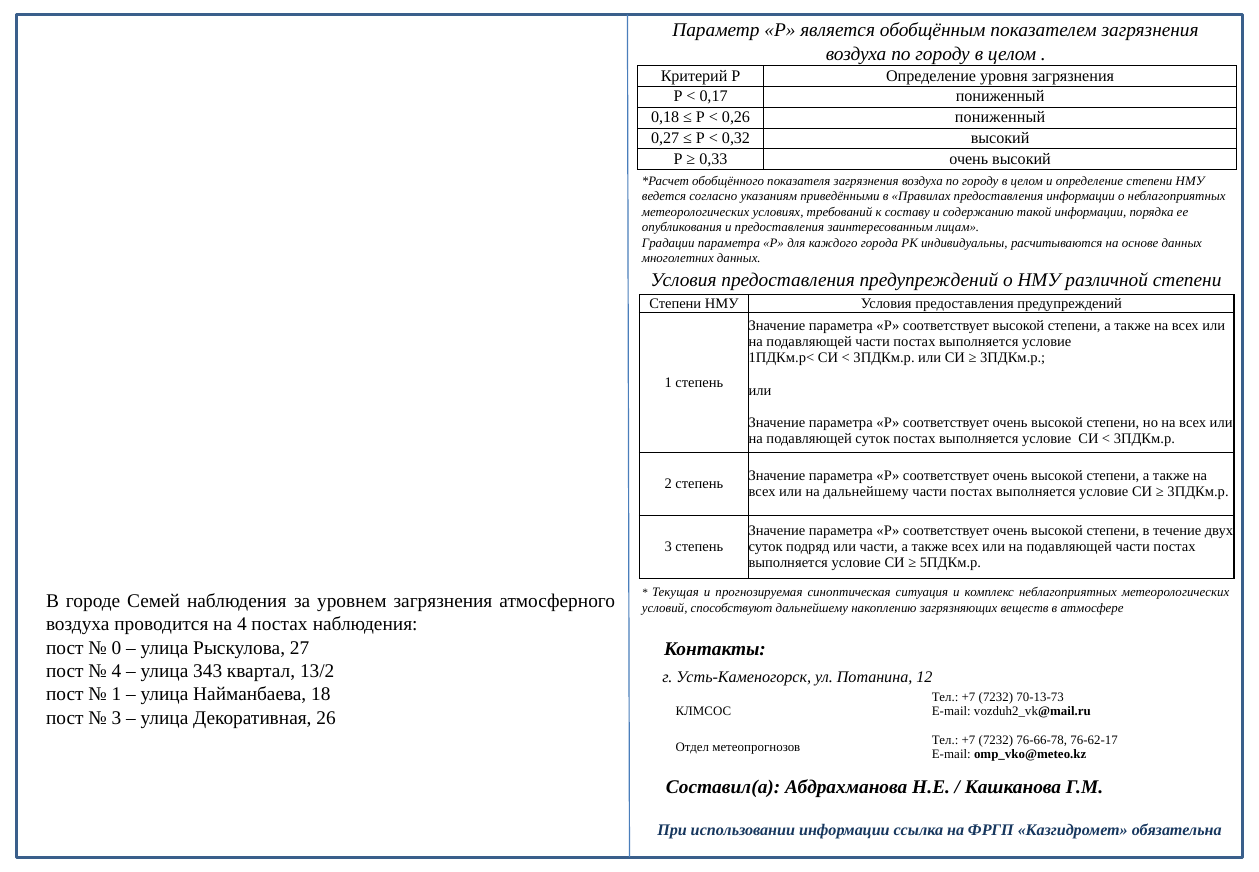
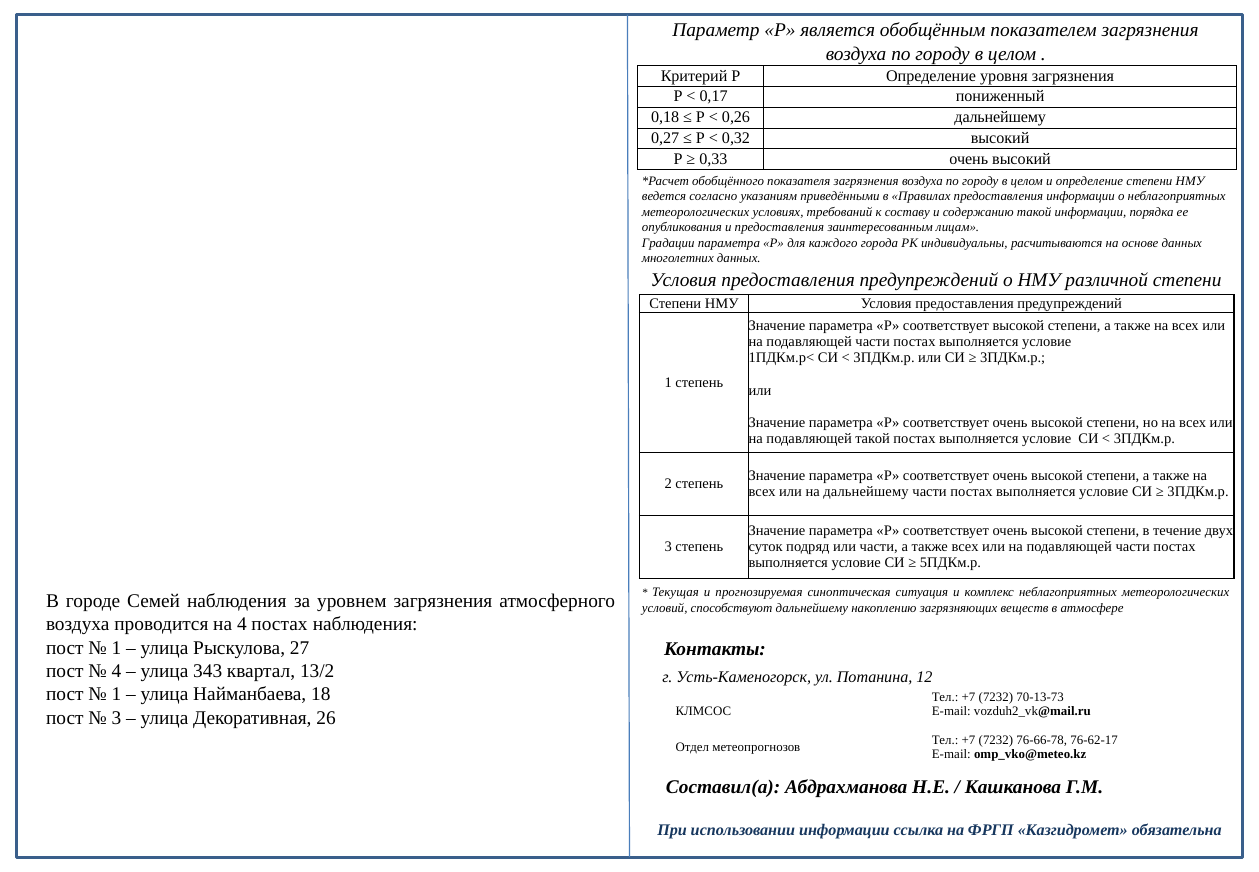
0,26 пониженный: пониженный -> дальнейшему
подавляющей суток: суток -> такой
0 at (116, 648): 0 -> 1
